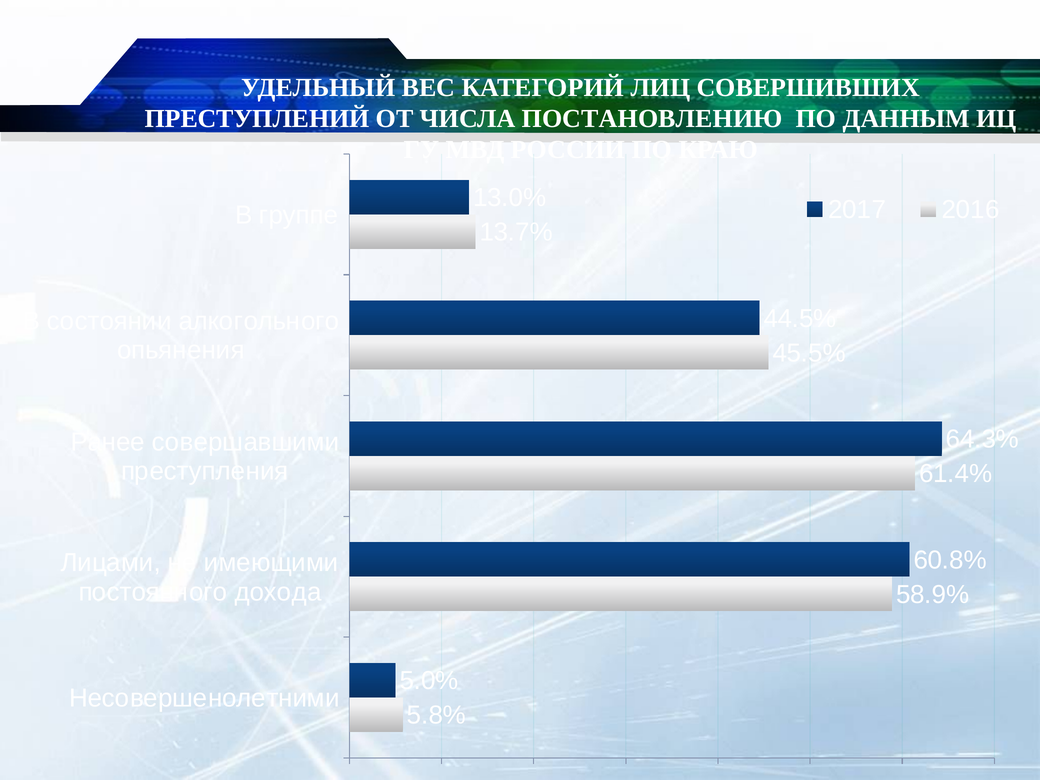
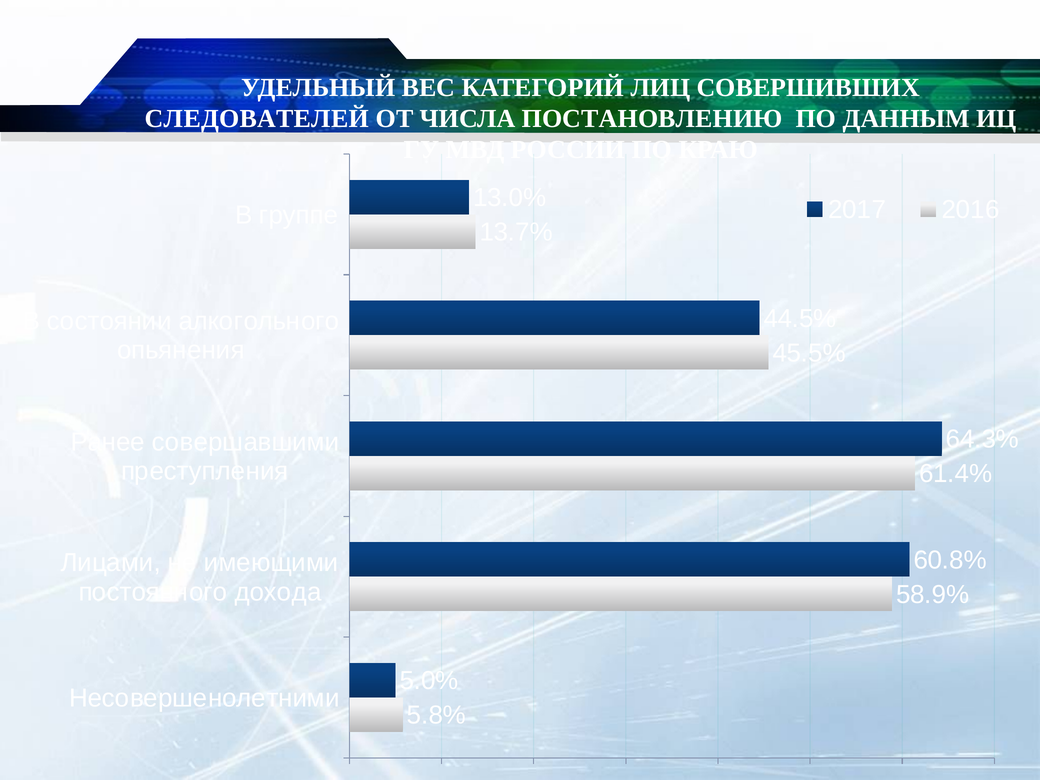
ПРЕСТУПЛЕНИЙ: ПРЕСТУПЛЕНИЙ -> СЛЕДОВАТЕЛЕЙ
